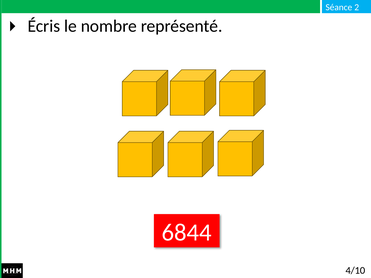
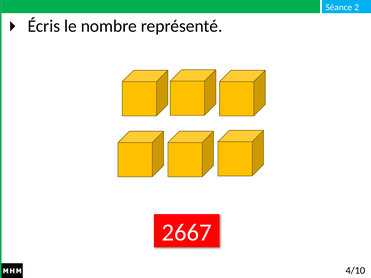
6844: 6844 -> 2667
